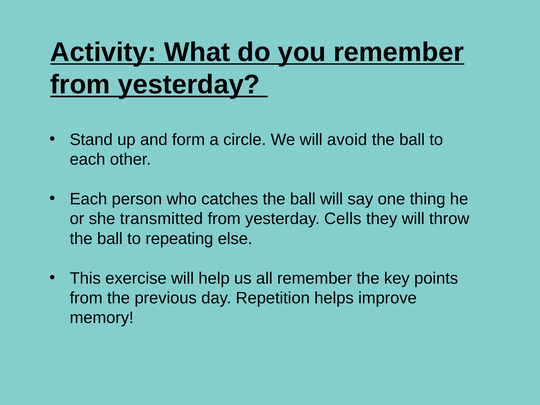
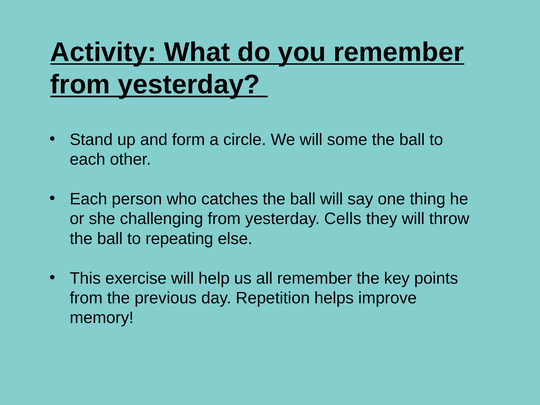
avoid: avoid -> some
transmitted: transmitted -> challenging
